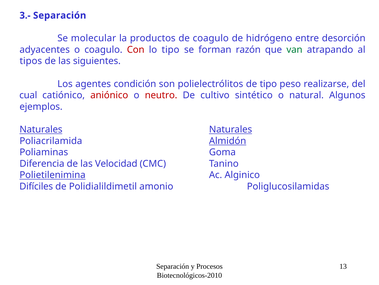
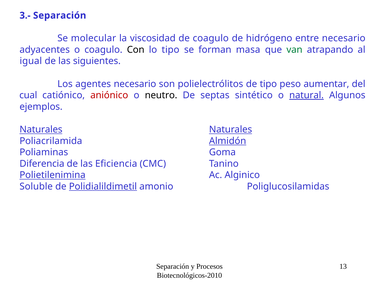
productos: productos -> viscosidad
entre desorción: desorción -> necesario
Con colour: red -> black
razón: razón -> masa
tipos: tipos -> igual
agentes condición: condición -> necesario
realizarse: realizarse -> aumentar
neutro colour: red -> black
cultivo: cultivo -> septas
natural underline: none -> present
Velocidad: Velocidad -> Eficiencia
Difíciles: Difíciles -> Soluble
Polidialildimetil underline: none -> present
